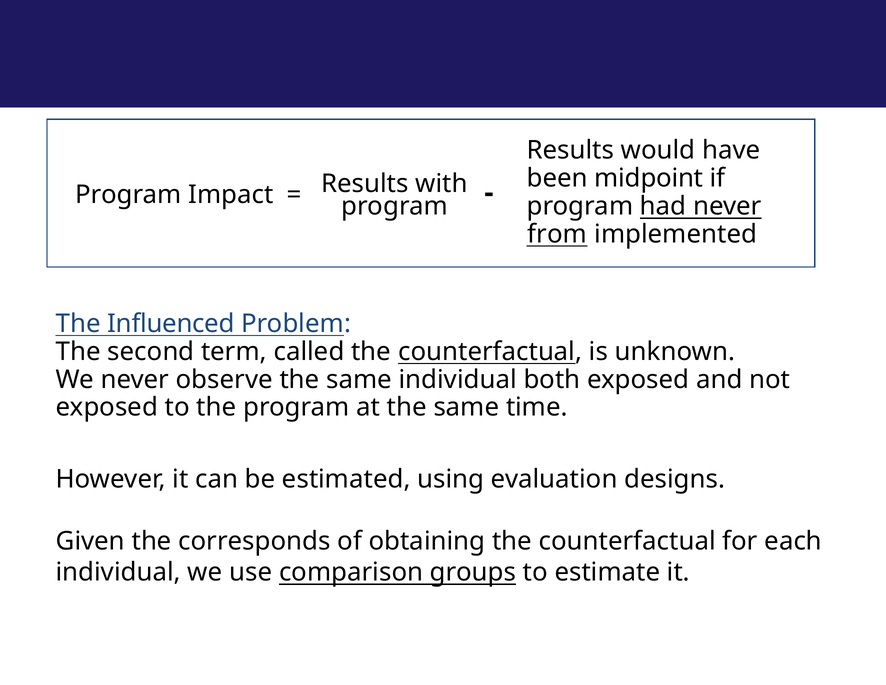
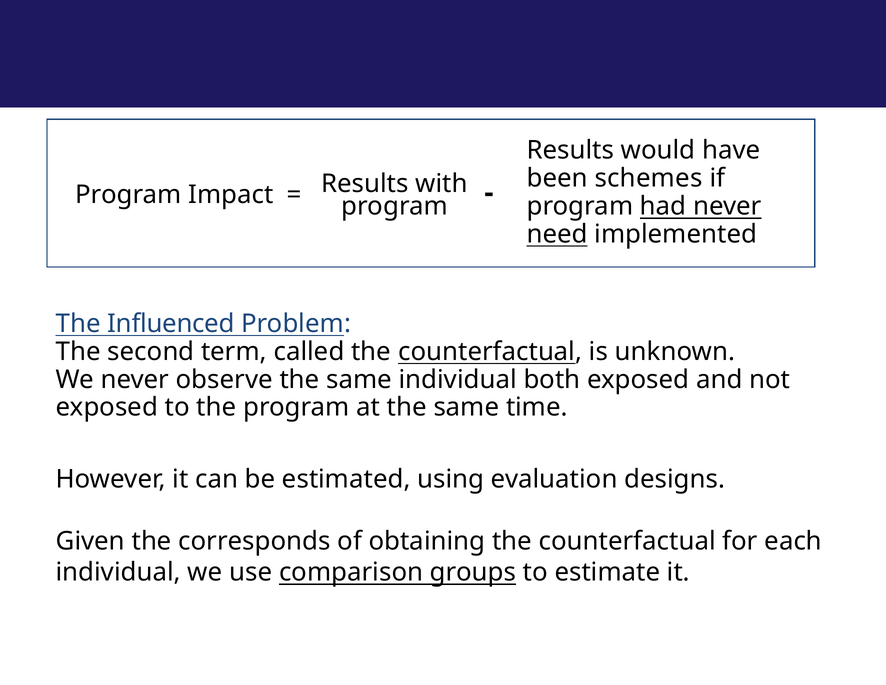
midpoint: midpoint -> schemes
from: from -> need
